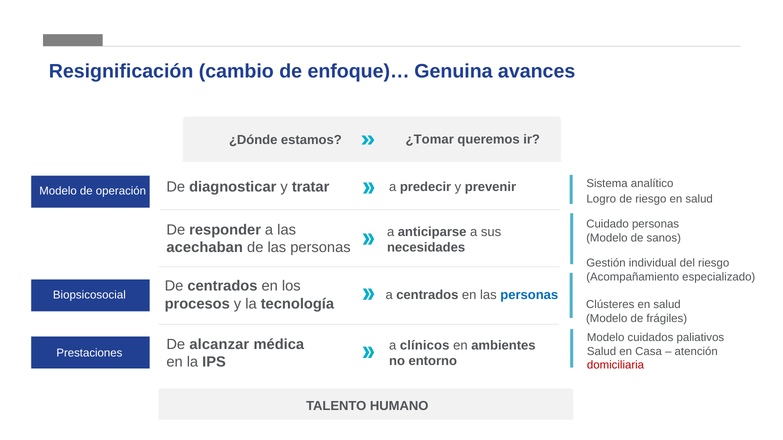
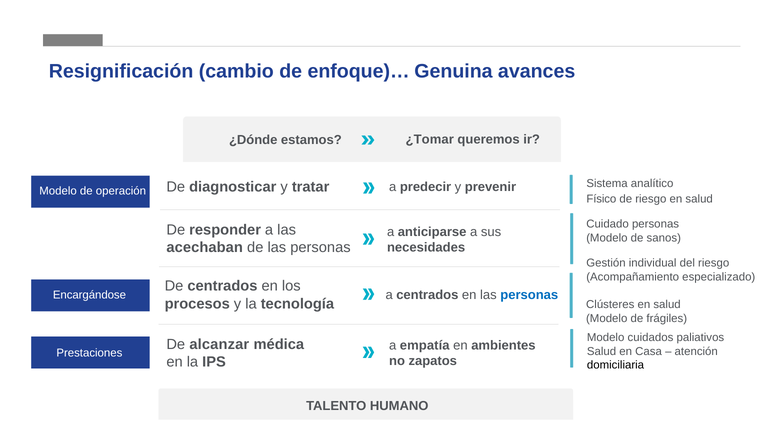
Logro: Logro -> Físico
Biopsicosocial: Biopsicosocial -> Encargándose
clínicos: clínicos -> empatía
entorno: entorno -> zapatos
domiciliaria colour: red -> black
